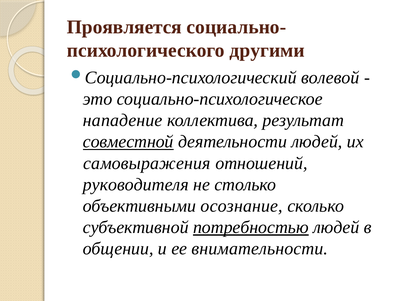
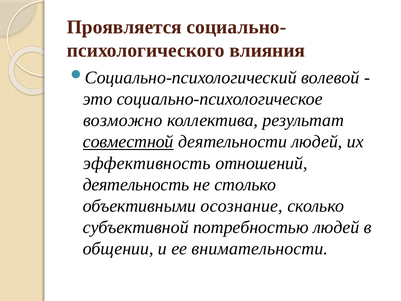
другими: другими -> влияния
нападение: нападение -> возможно
самовыражения: самовыражения -> эффективность
руководителя: руководителя -> деятельность
потребностью underline: present -> none
